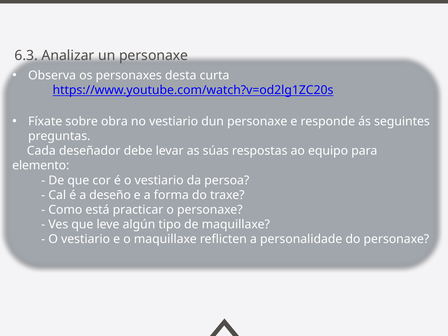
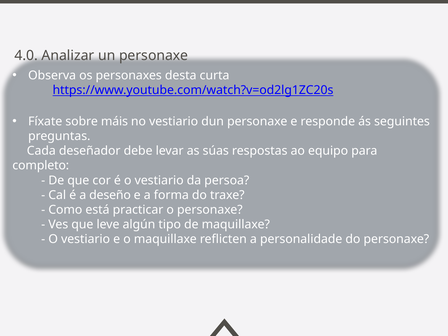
6.3: 6.3 -> 4.0
obra: obra -> máis
elemento: elemento -> completo
